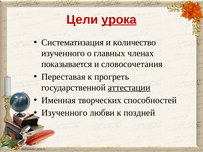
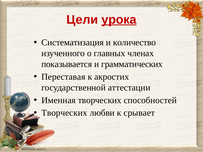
словосочетания: словосочетания -> грамматических
прогреть: прогреть -> акростих
аттестации underline: present -> none
Изученного at (64, 113): Изученного -> Творческих
поздней: поздней -> срывает
